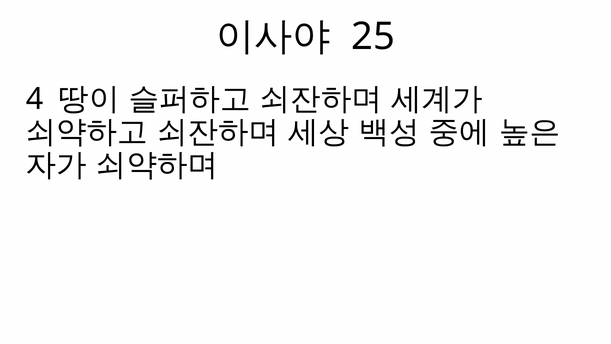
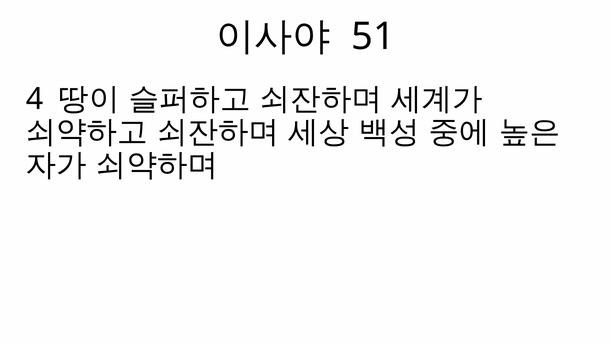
25: 25 -> 51
